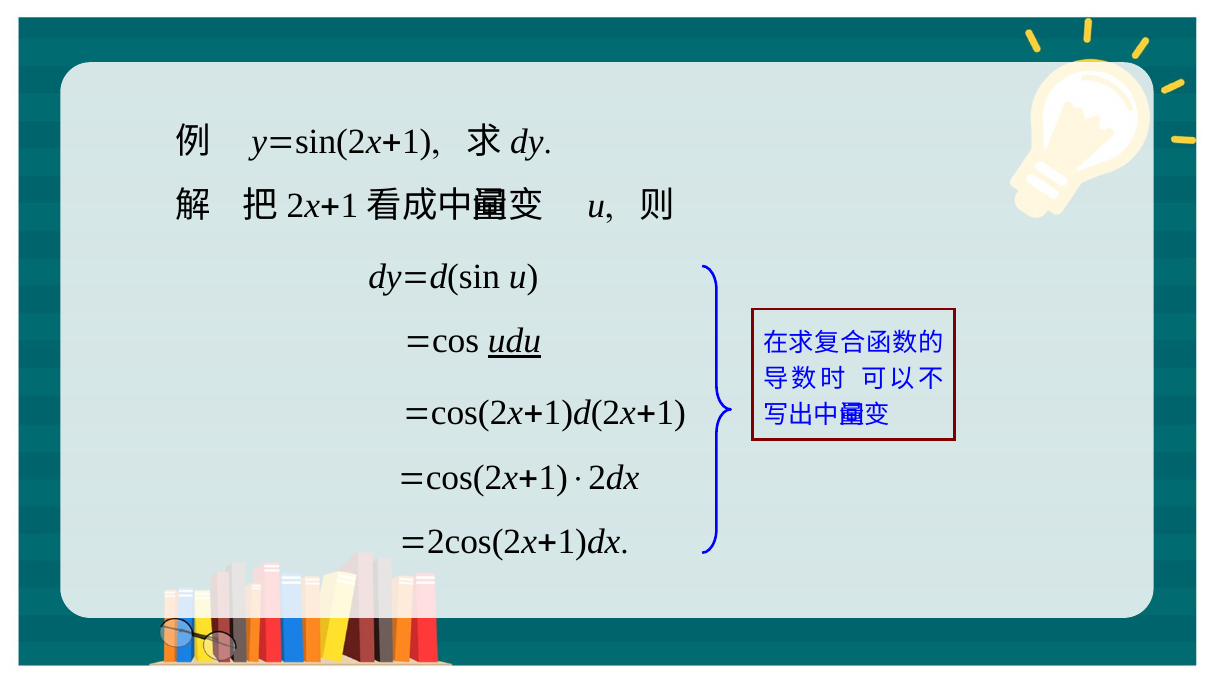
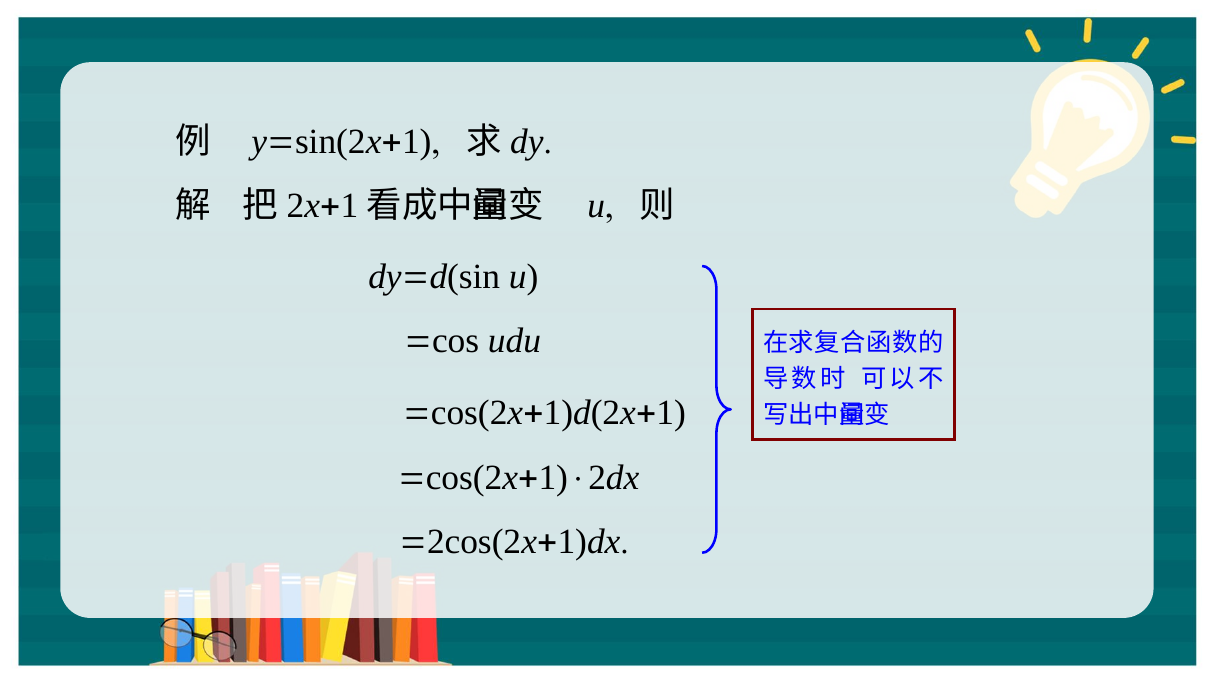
udu underline: present -> none
